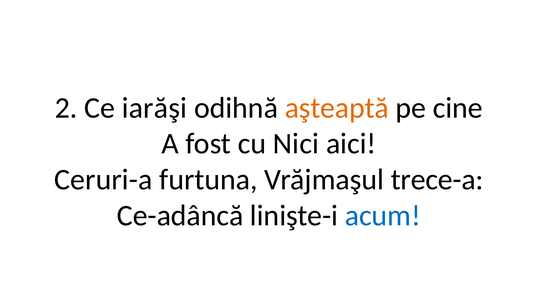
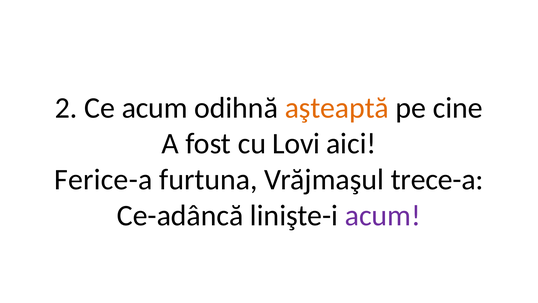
Ce iarăşi: iarăşi -> acum
Nici: Nici -> Lovi
Ceruri-a: Ceruri-a -> Ferice-a
acum at (383, 215) colour: blue -> purple
